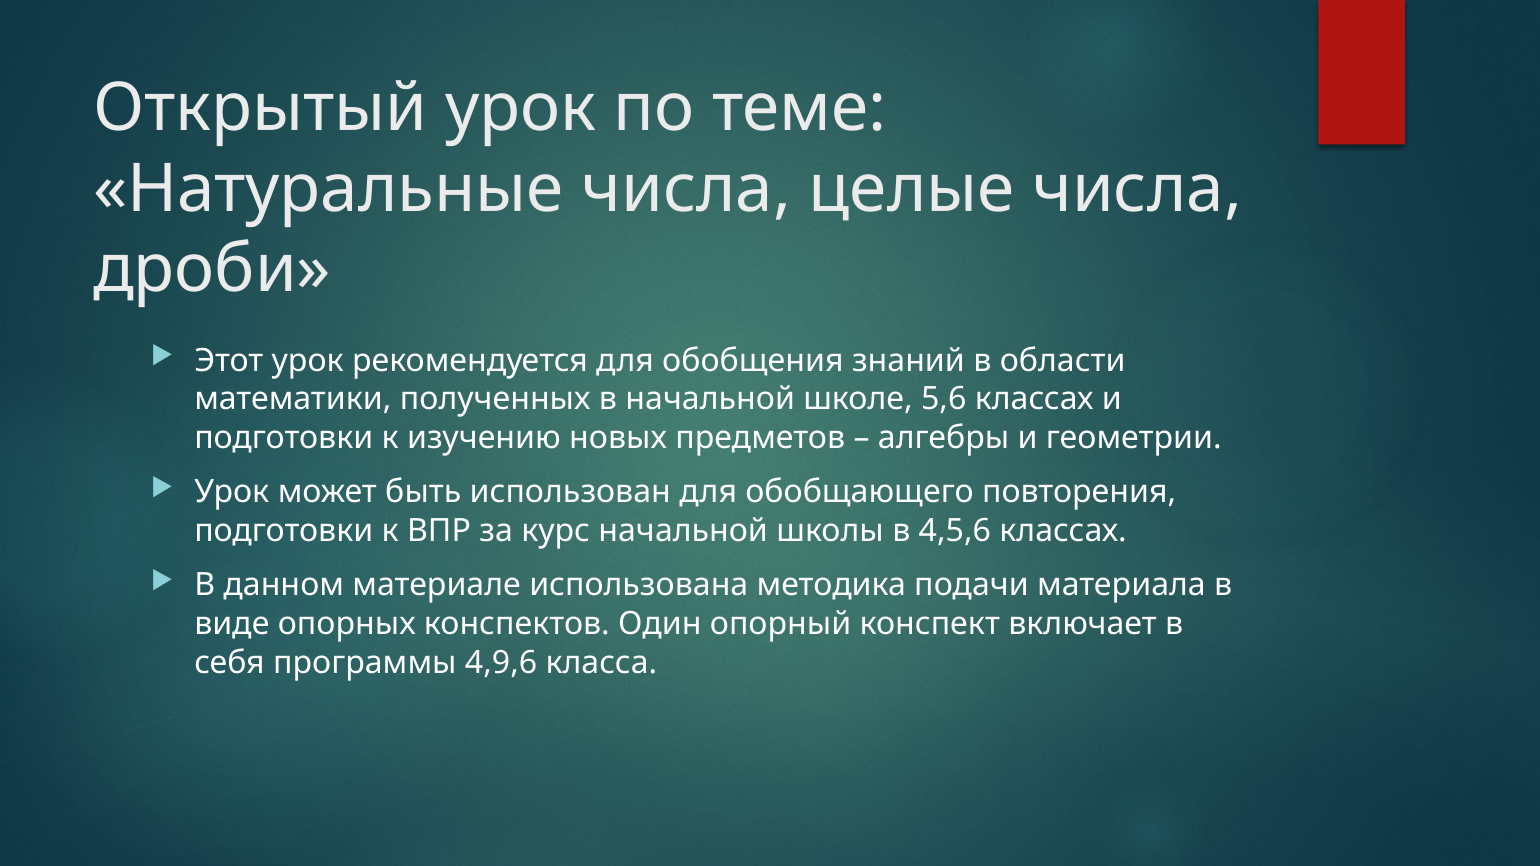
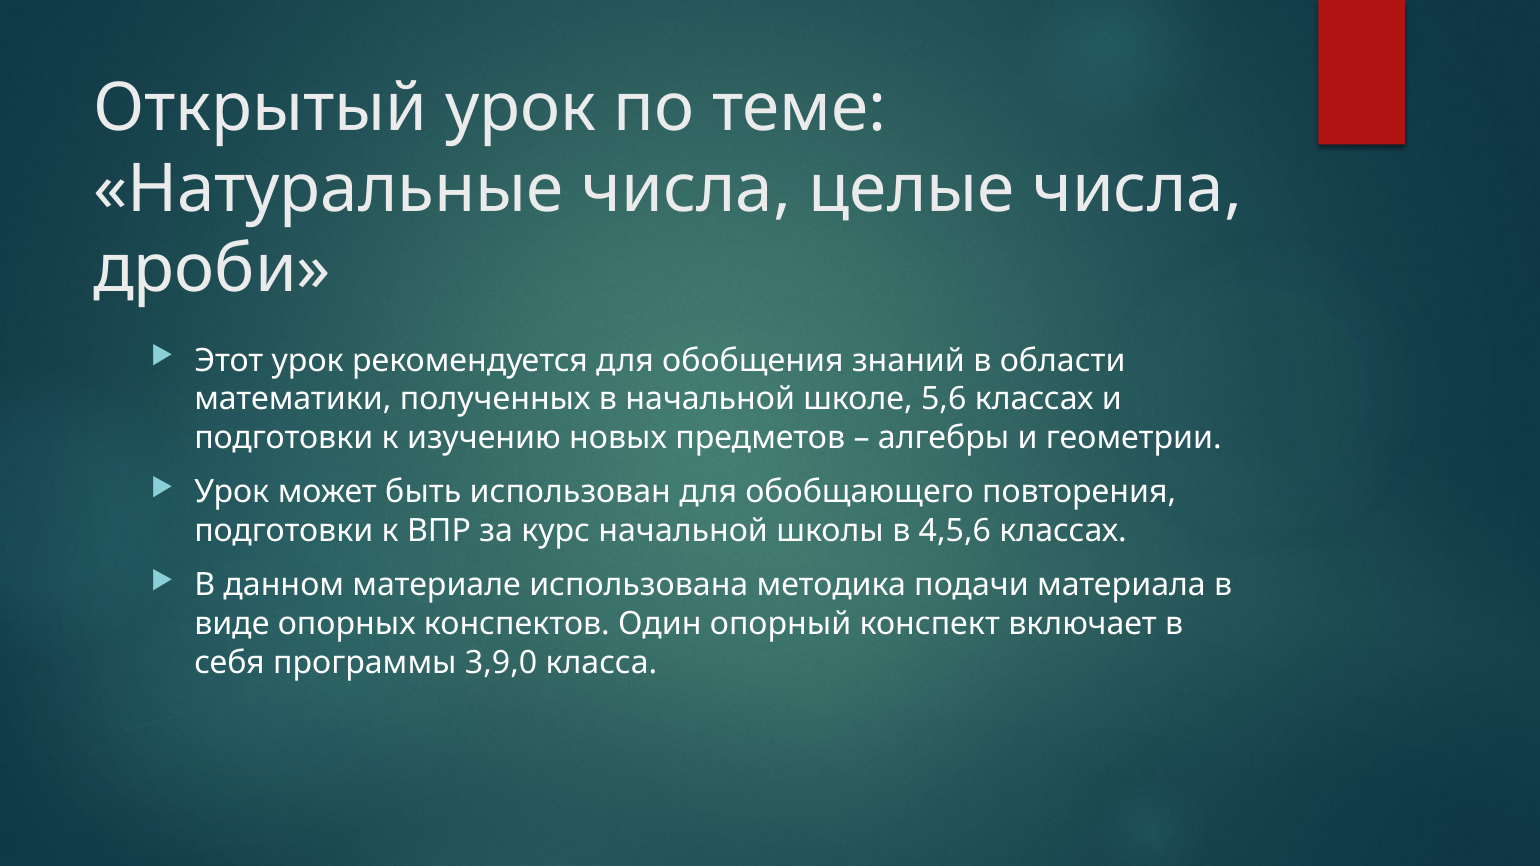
4,9,6: 4,9,6 -> 3,9,0
